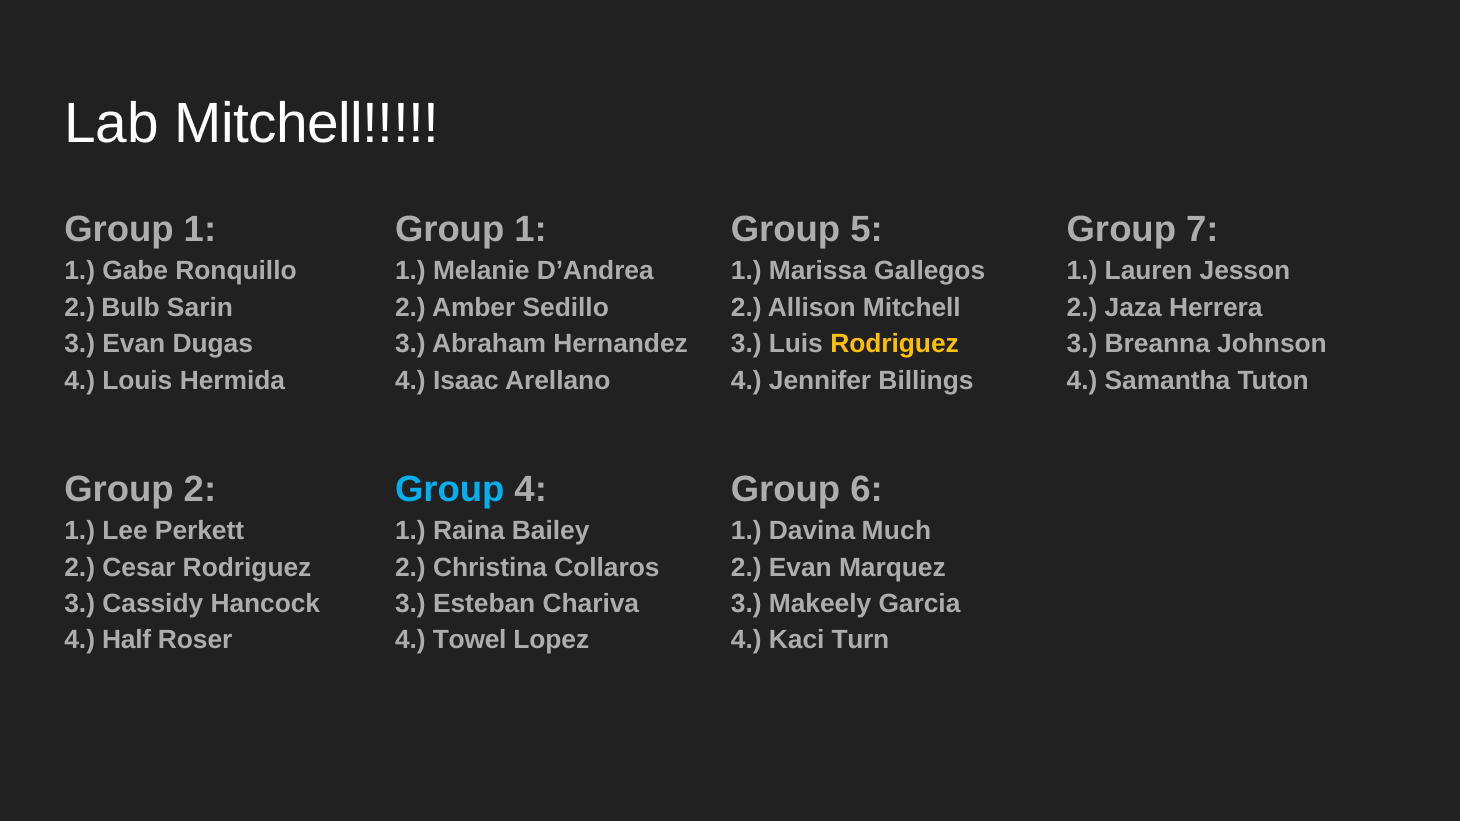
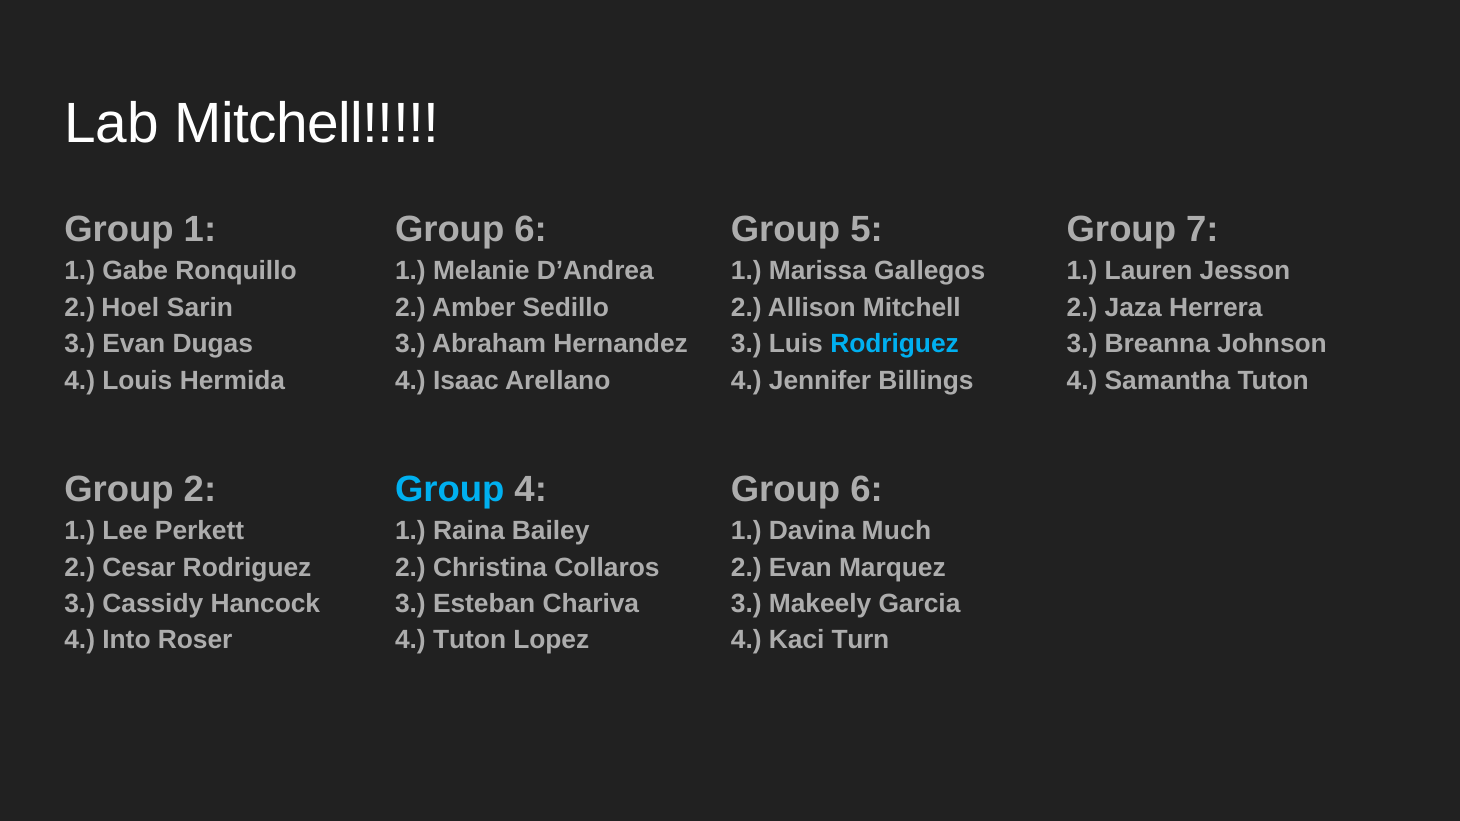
1 at (531, 230): 1 -> 6
Bulb: Bulb -> Hoel
Rodriguez at (895, 344) colour: yellow -> light blue
Half: Half -> Into
4 Towel: Towel -> Tuton
